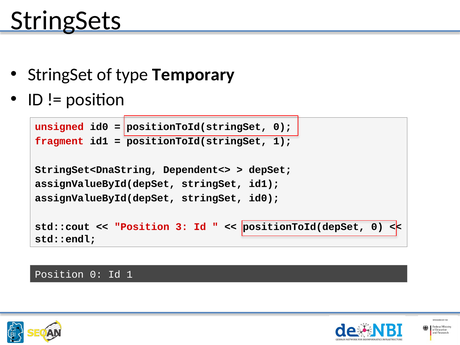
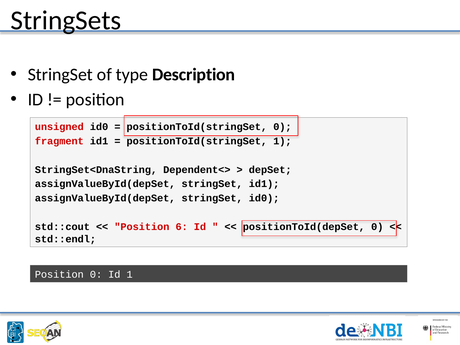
Temporary: Temporary -> Description
3: 3 -> 6
